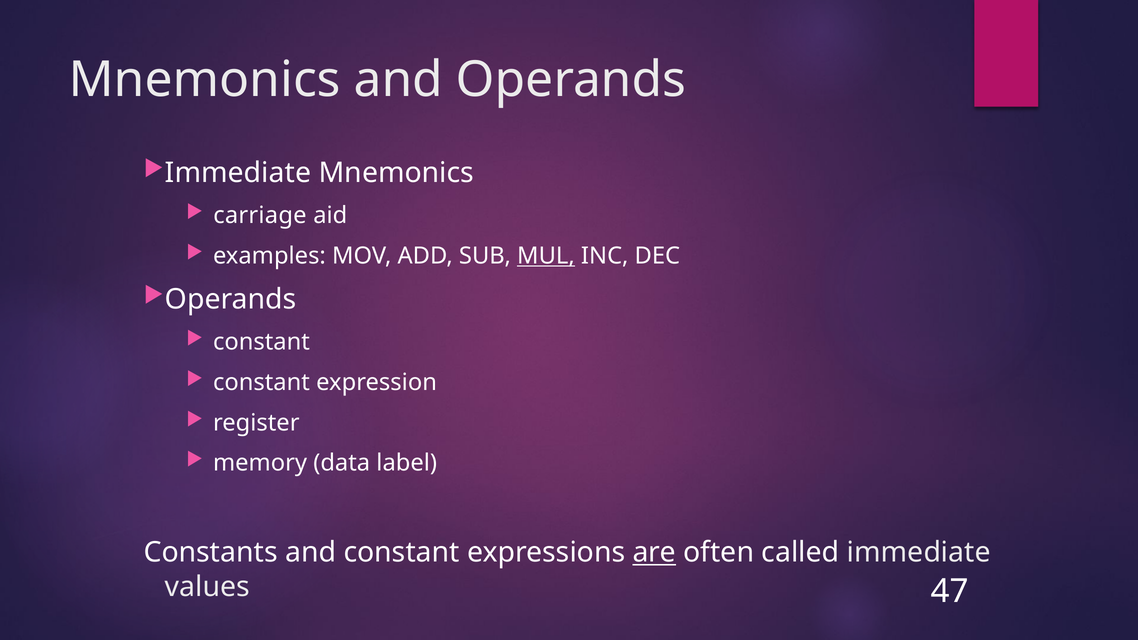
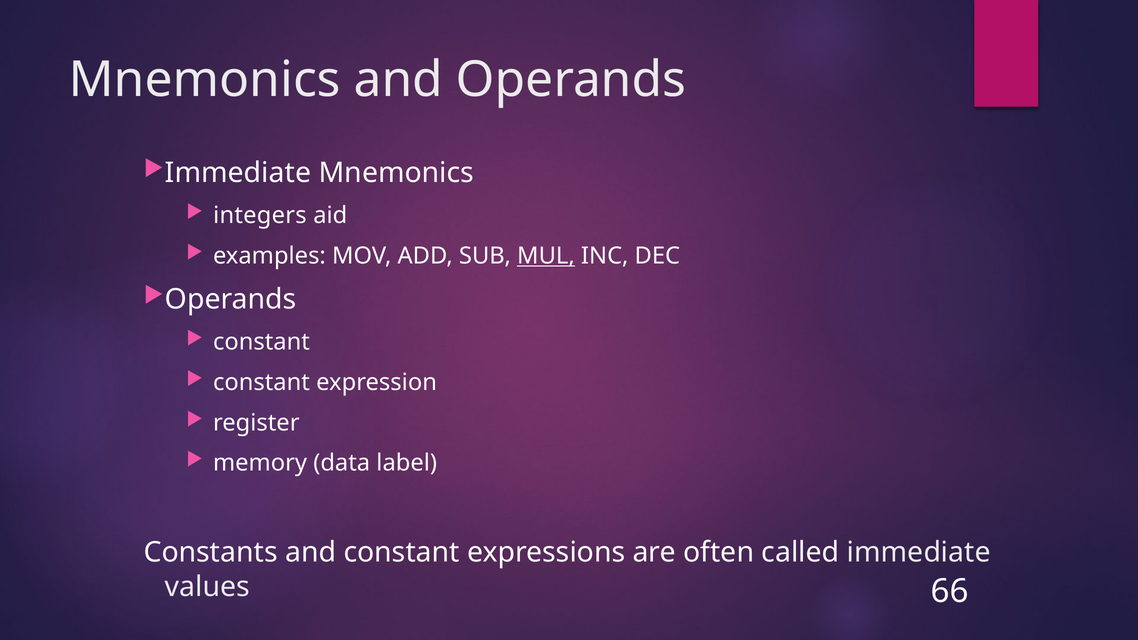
carriage: carriage -> integers
are underline: present -> none
47: 47 -> 66
